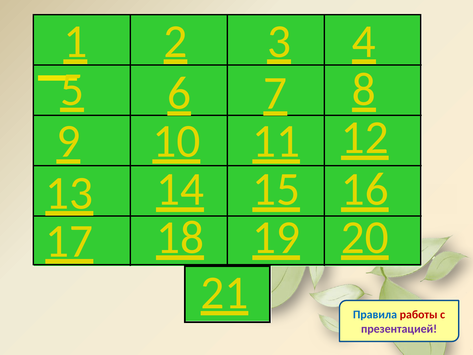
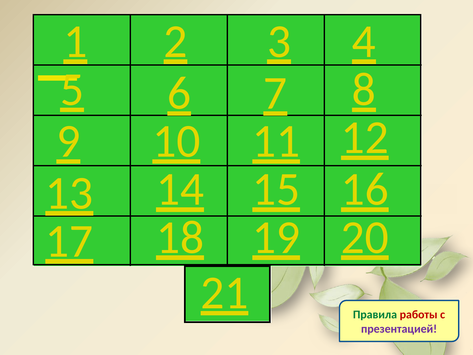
Правила colour: blue -> green
